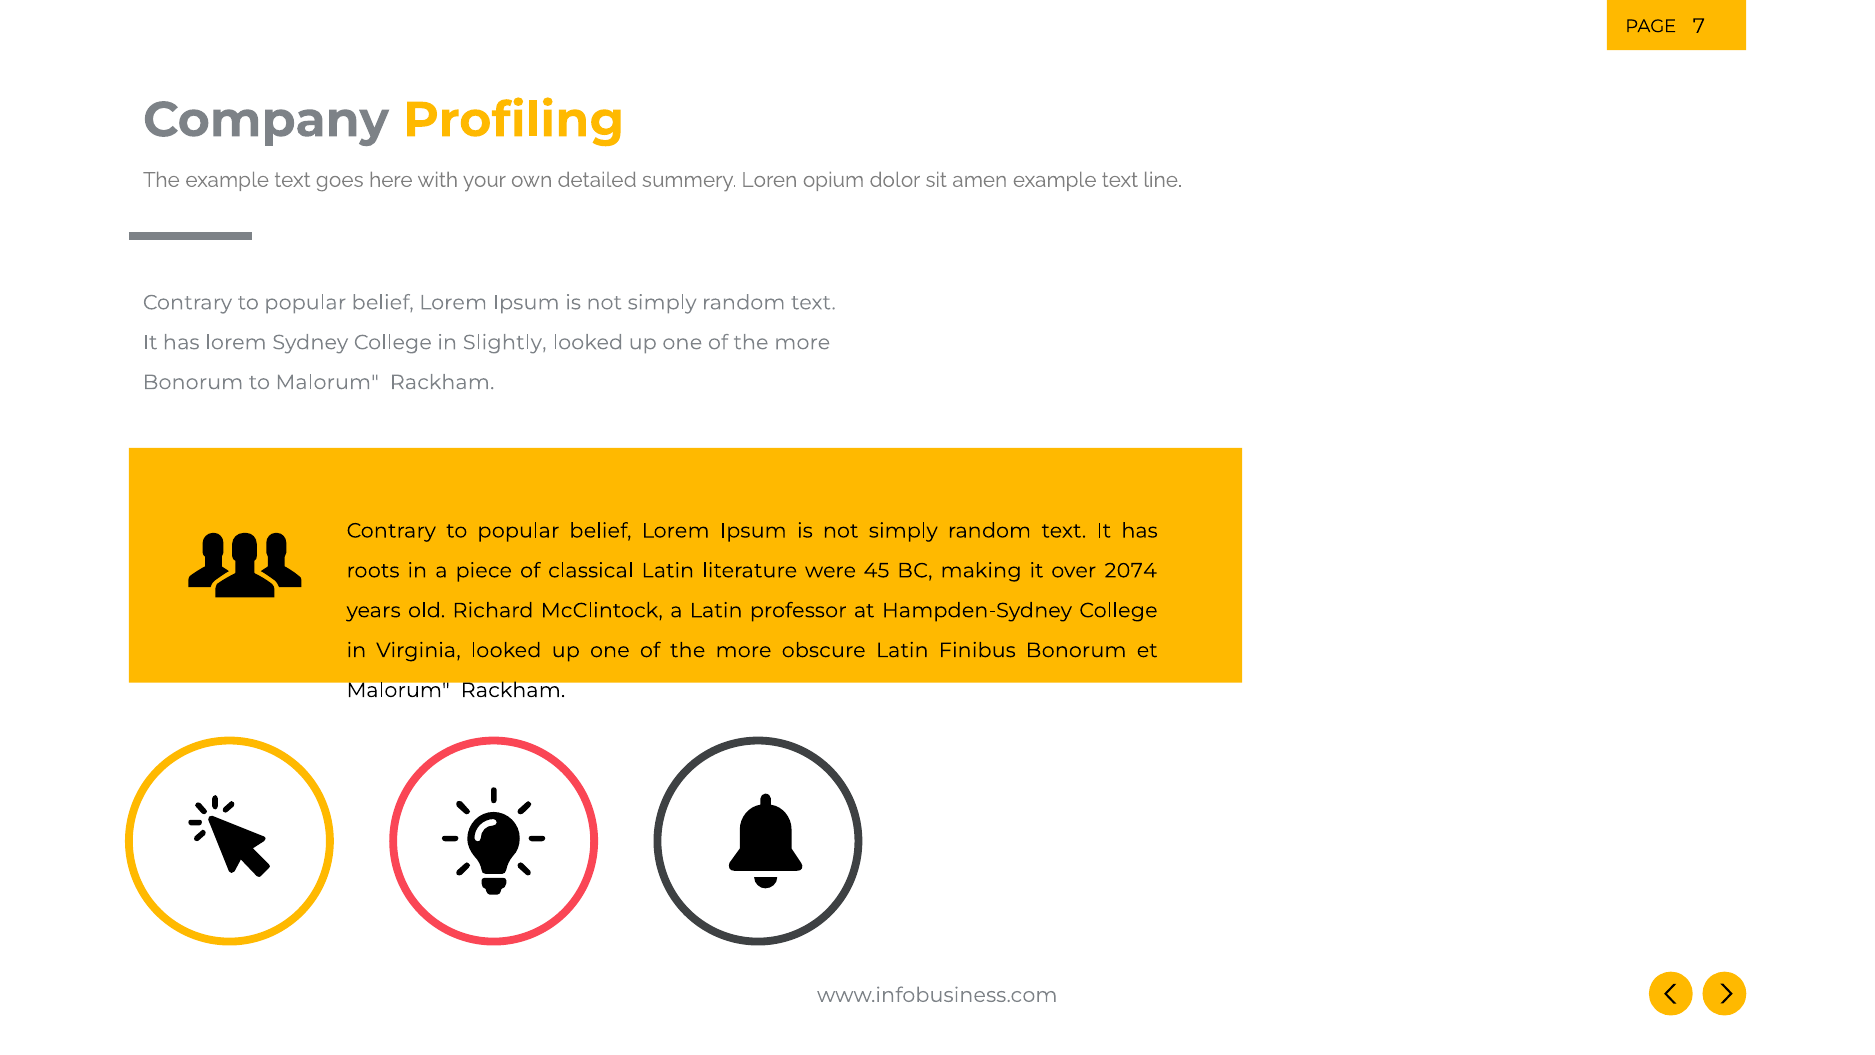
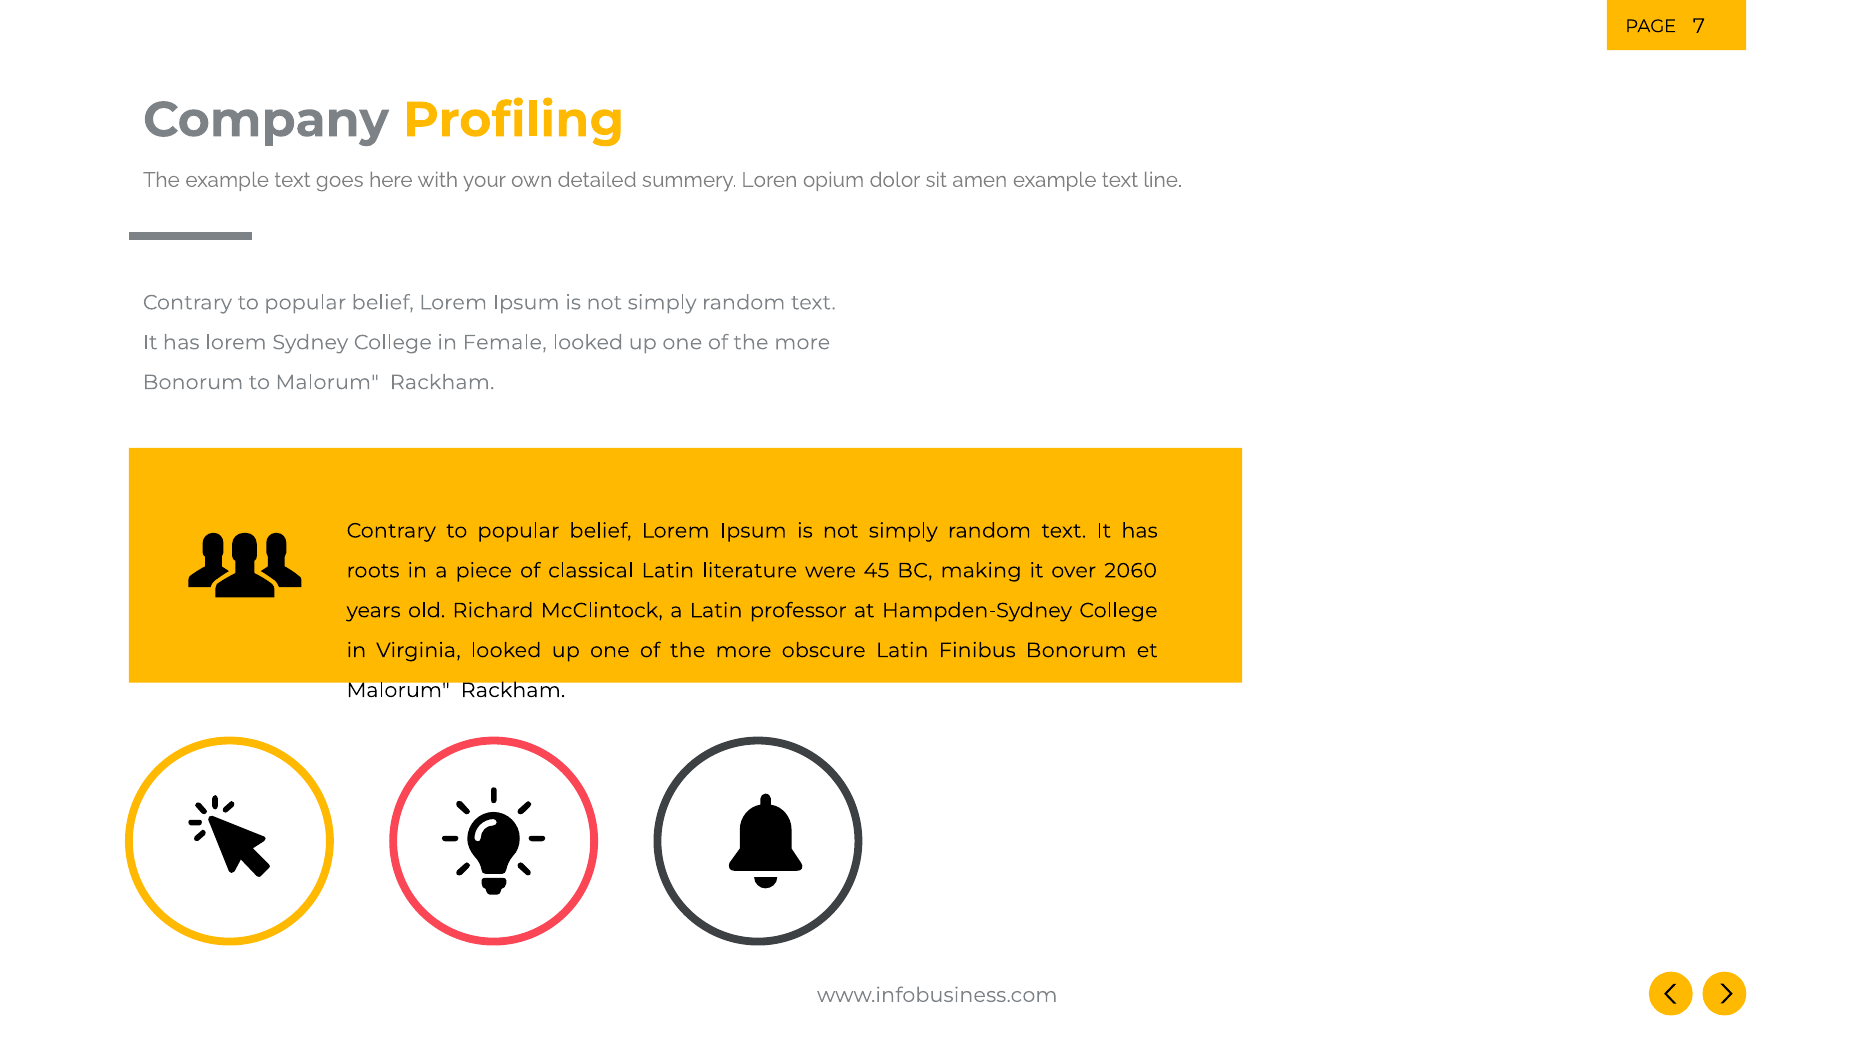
Slightly: Slightly -> Female
2074: 2074 -> 2060
